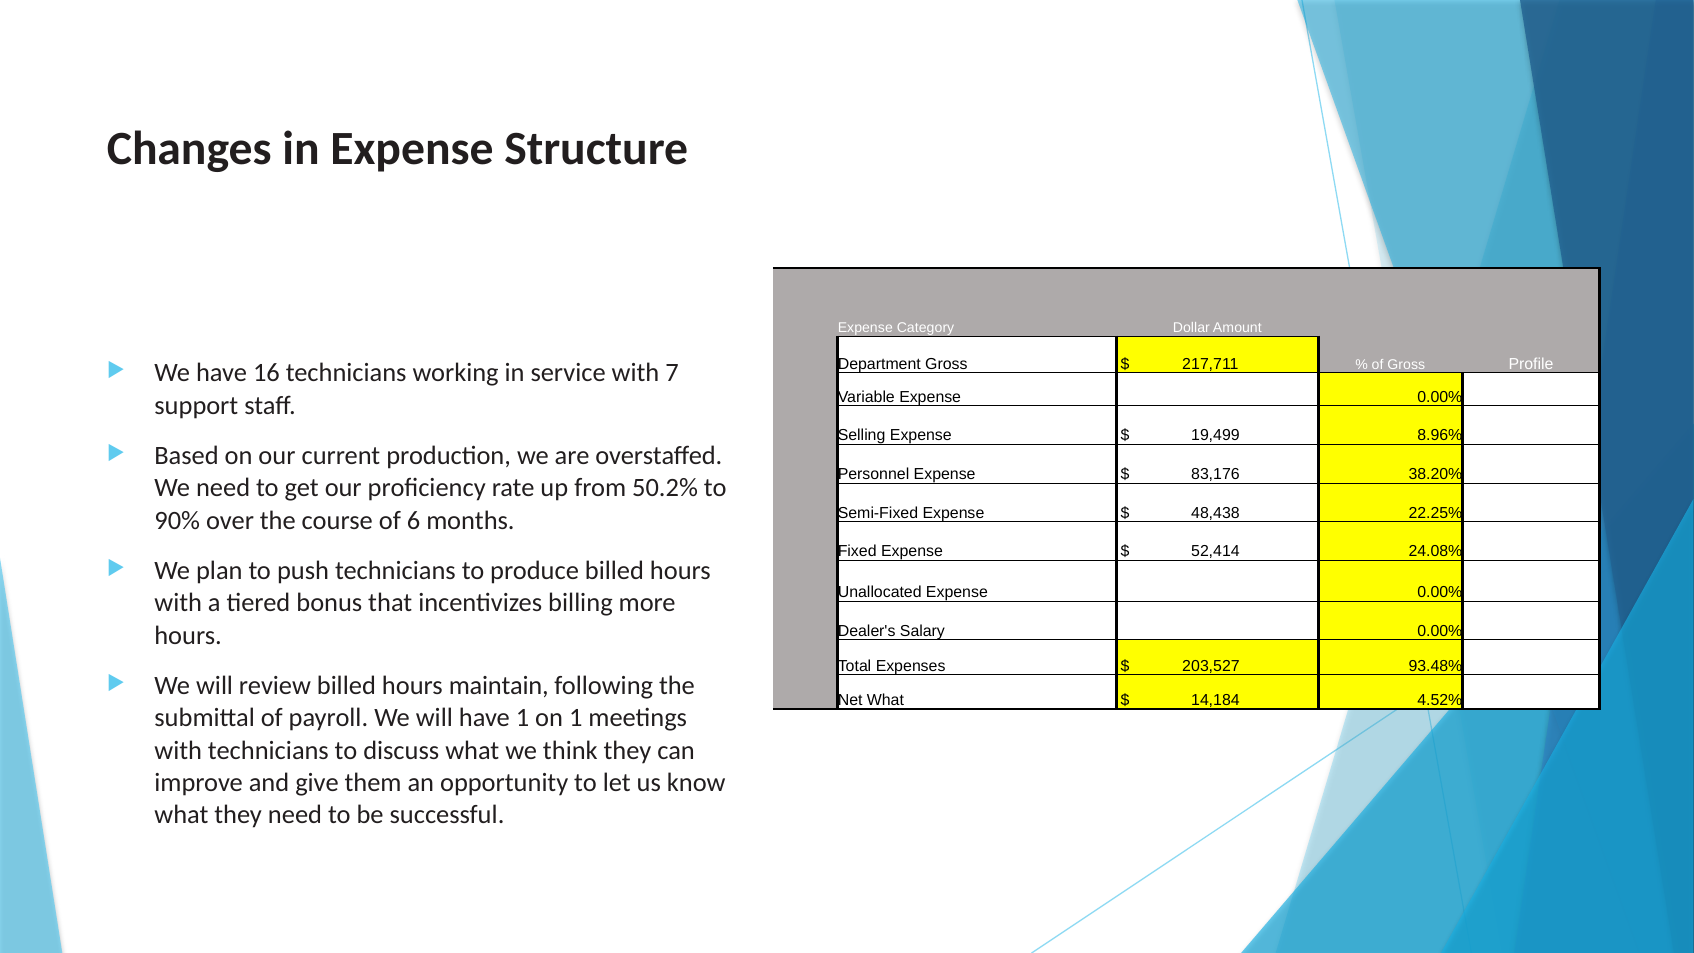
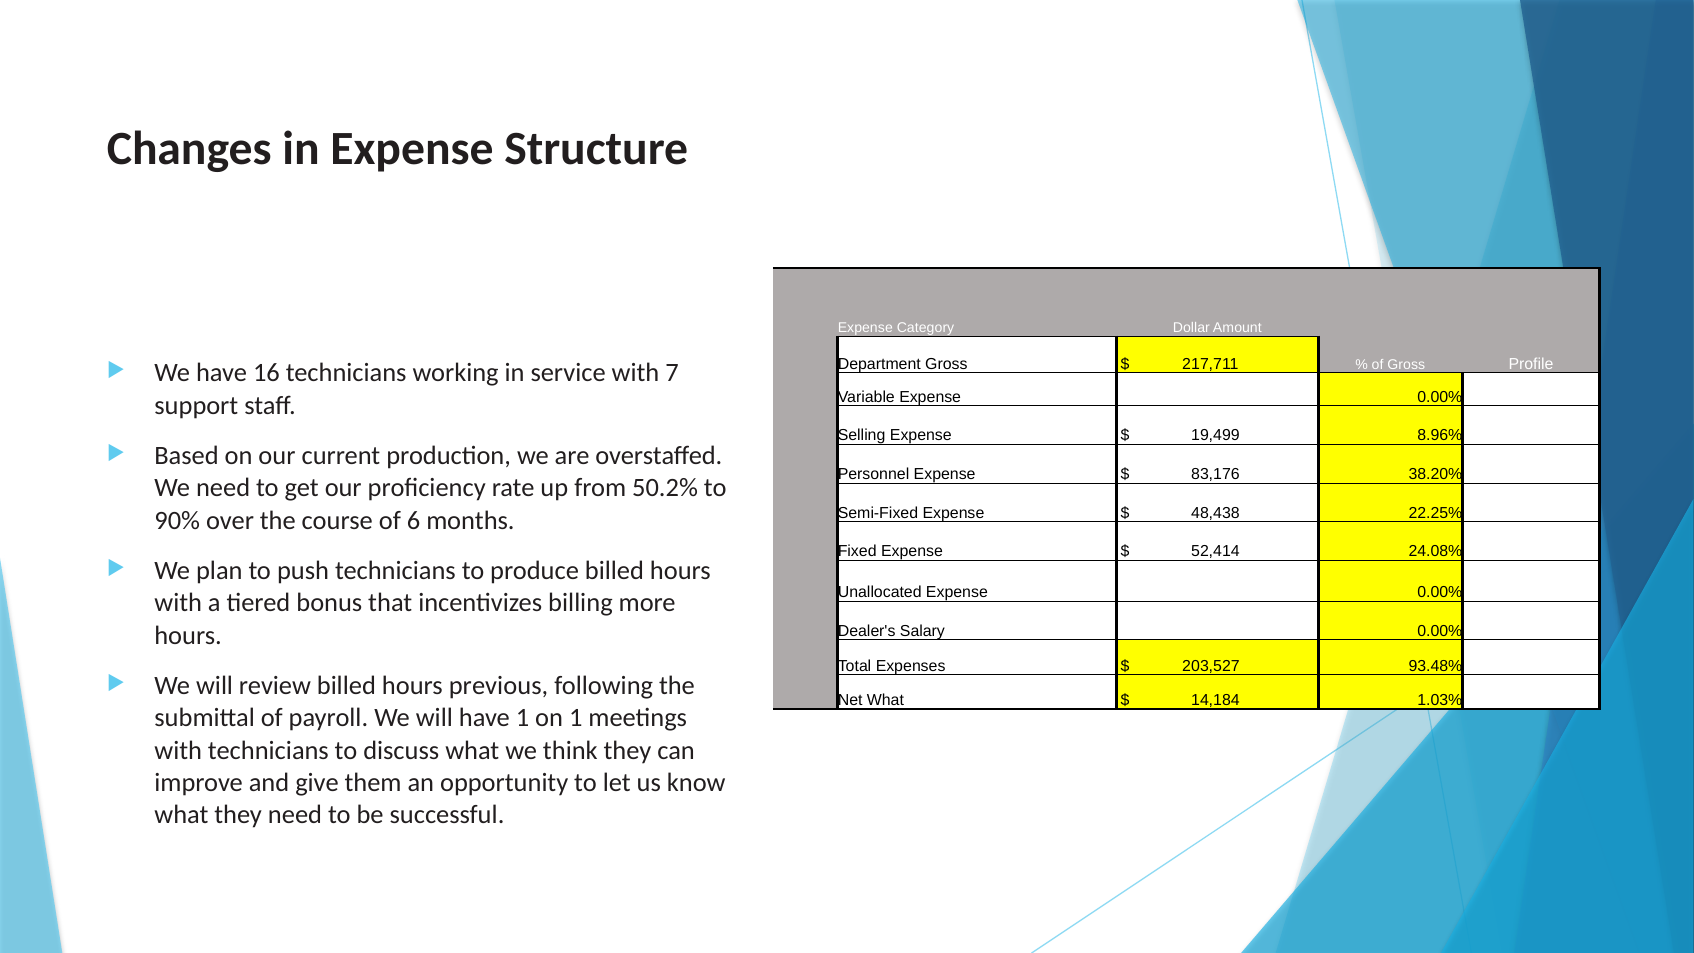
maintain: maintain -> previous
4.52%: 4.52% -> 1.03%
